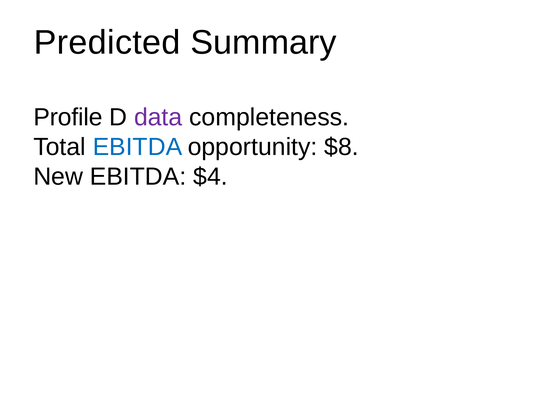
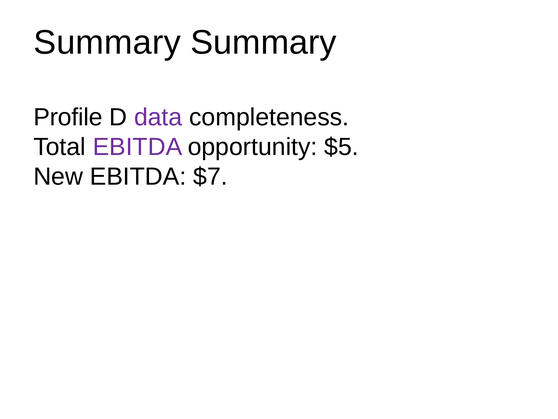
Predicted at (107, 42): Predicted -> Summary
EBITDA at (137, 147) colour: blue -> purple
$8: $8 -> $5
$4: $4 -> $7
